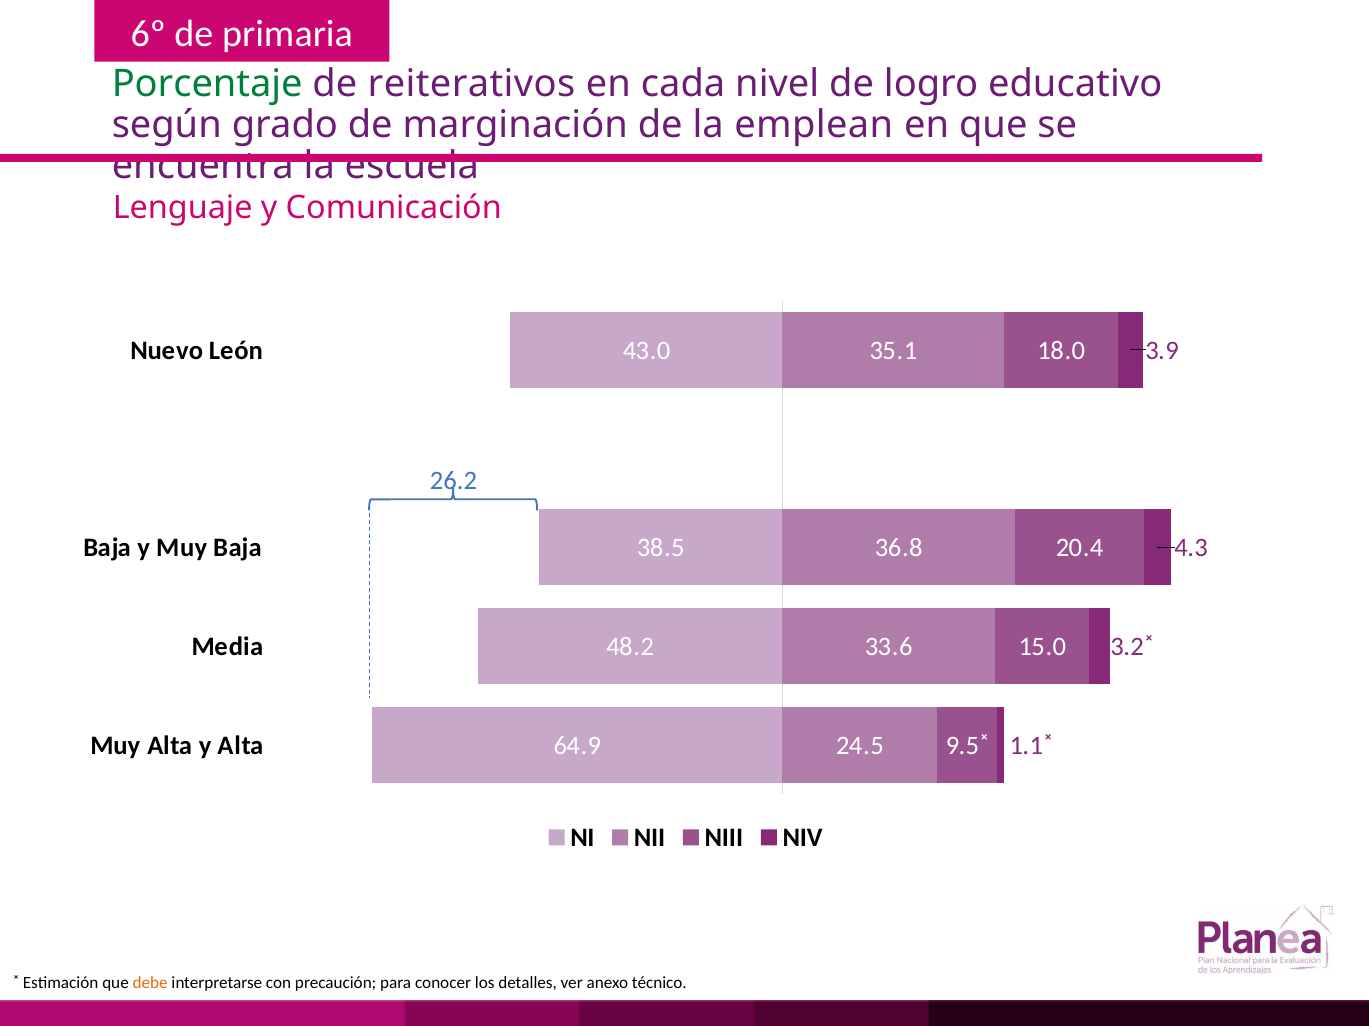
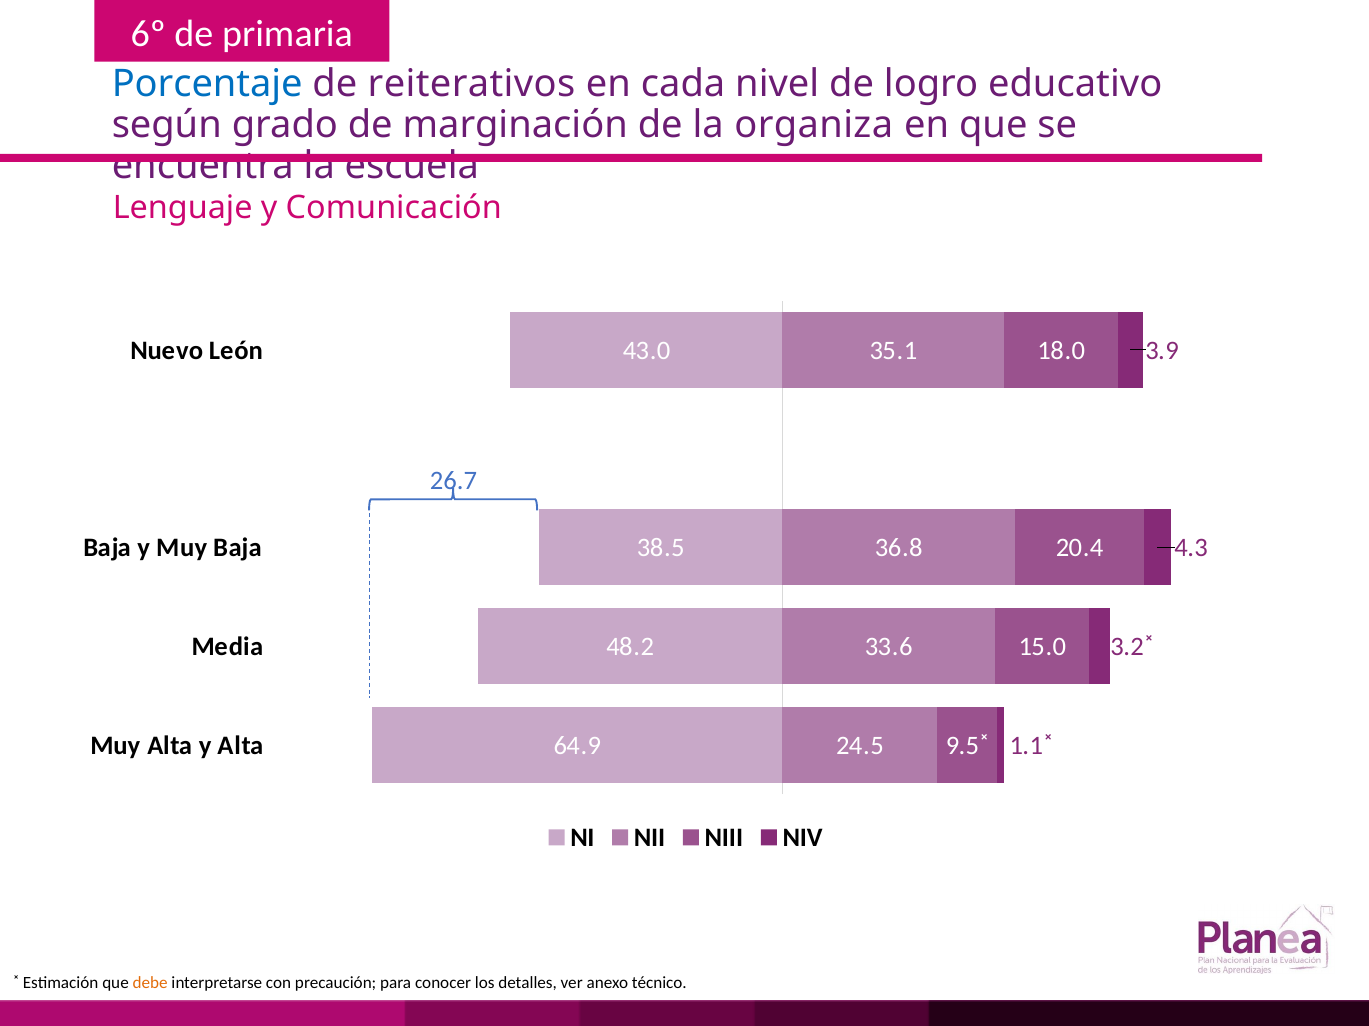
Porcentaje colour: green -> blue
emplean: emplean -> organiza
26.2: 26.2 -> 26.7
